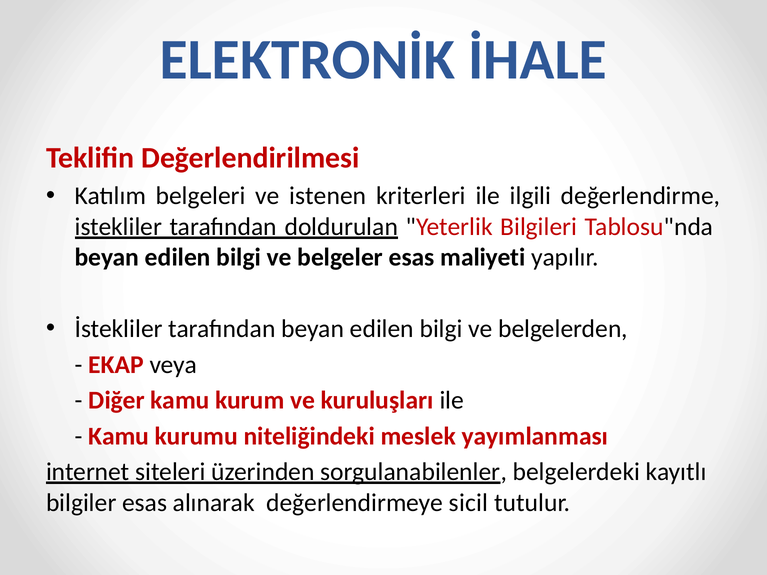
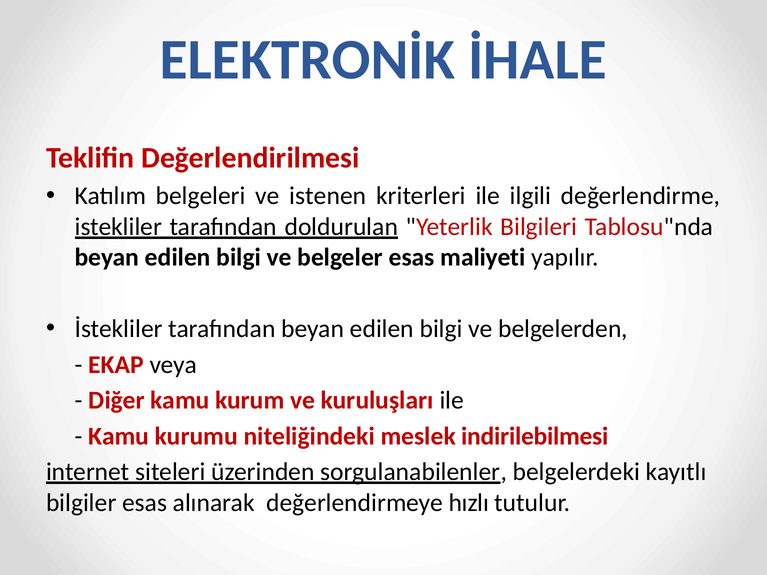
yayımlanması: yayımlanması -> indirilebilmesi
sicil: sicil -> hızlı
